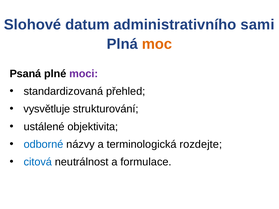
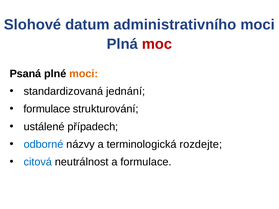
administrativního sami: sami -> moci
moc colour: orange -> red
moci at (84, 74) colour: purple -> orange
přehled: přehled -> jednání
vysvětluje at (47, 109): vysvětluje -> formulace
objektivita: objektivita -> případech
